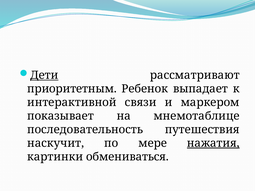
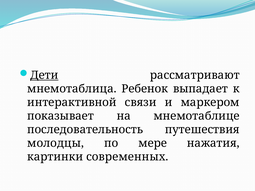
приоритетным: приоритетным -> мнемотаблица
наскучит: наскучит -> молодцы
нажатия underline: present -> none
обмениваться: обмениваться -> современных
